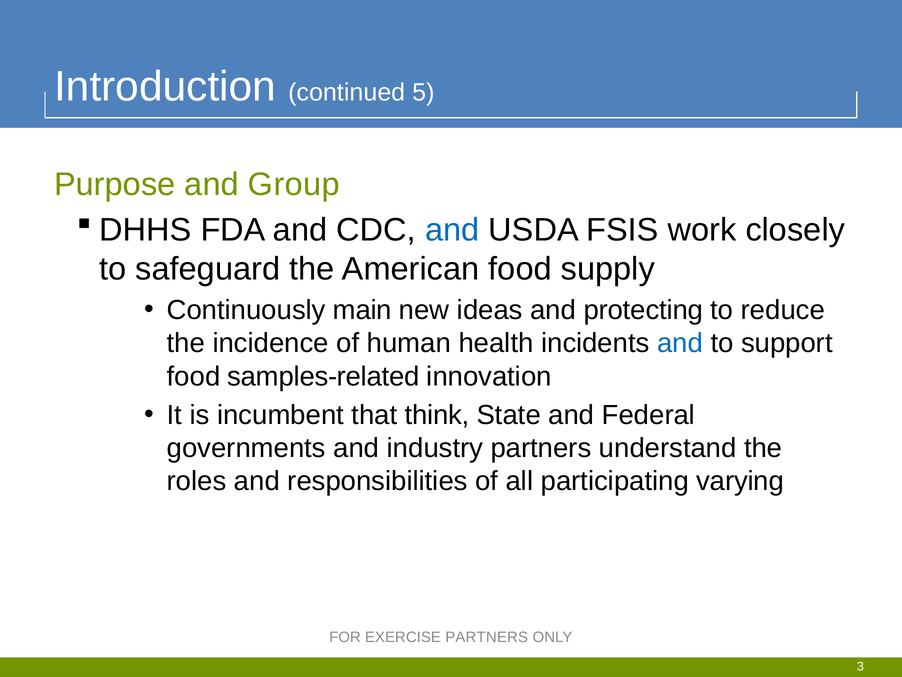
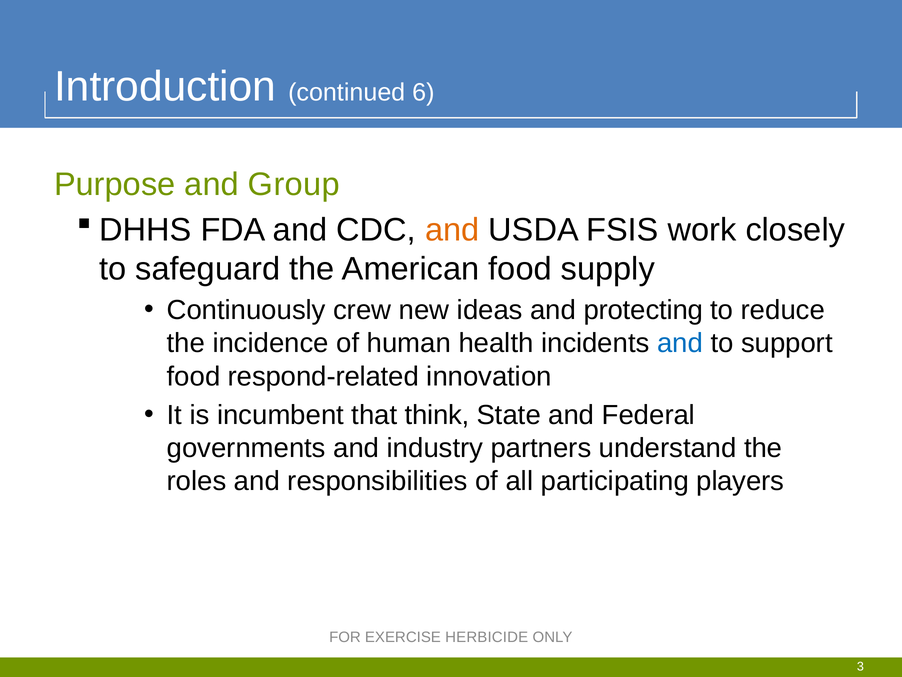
5: 5 -> 6
and at (452, 230) colour: blue -> orange
main: main -> crew
samples-related: samples-related -> respond-related
varying: varying -> players
EXERCISE PARTNERS: PARTNERS -> HERBICIDE
